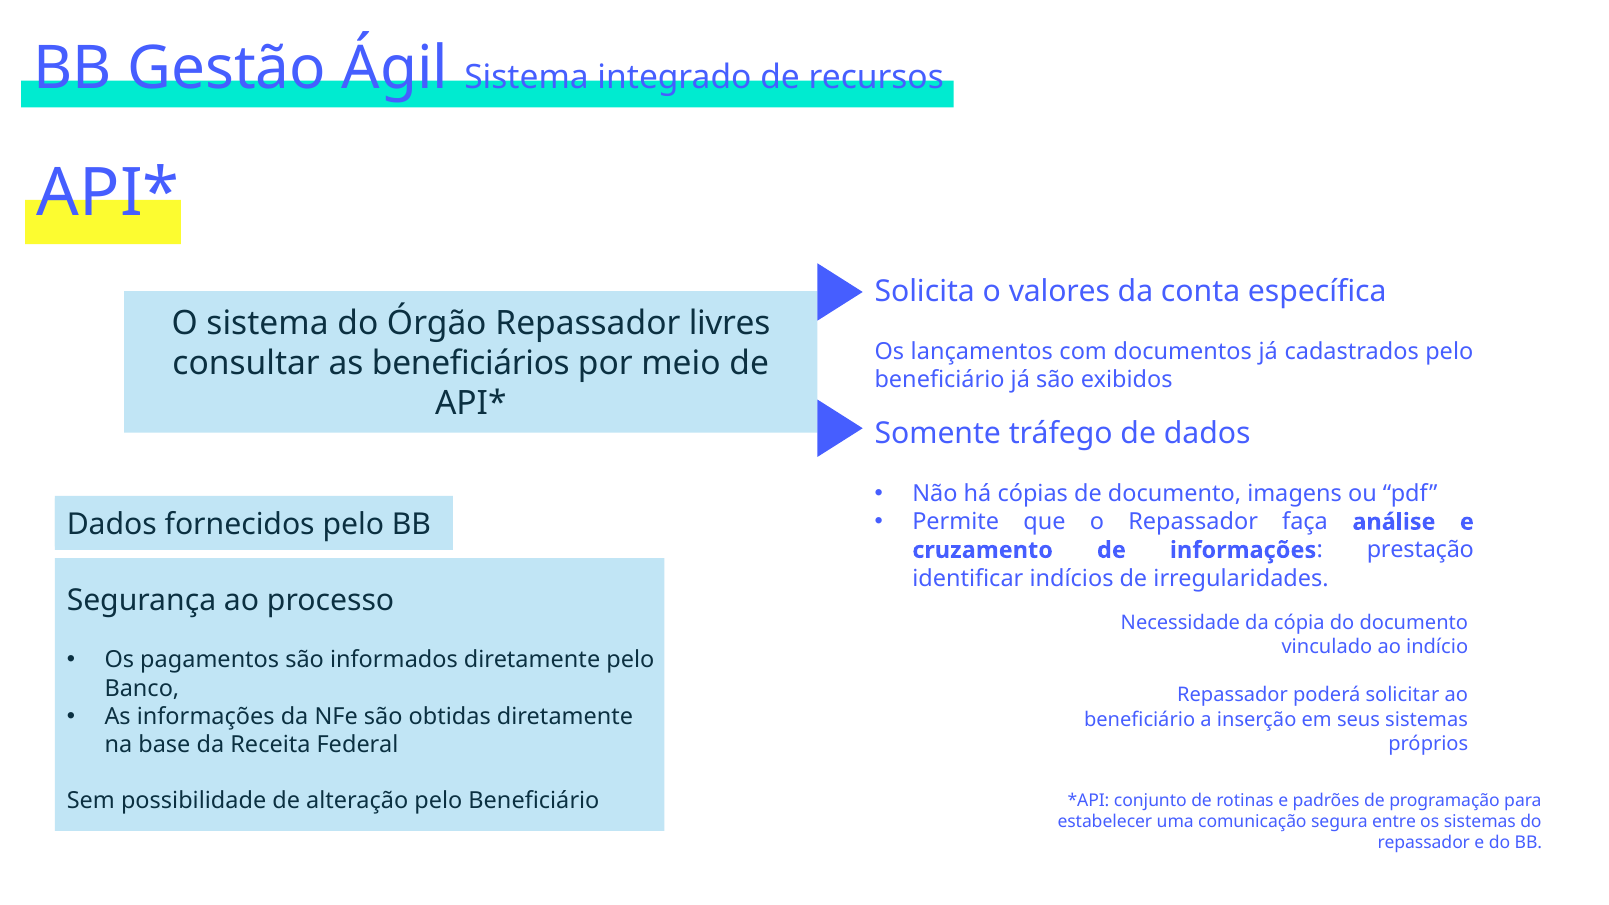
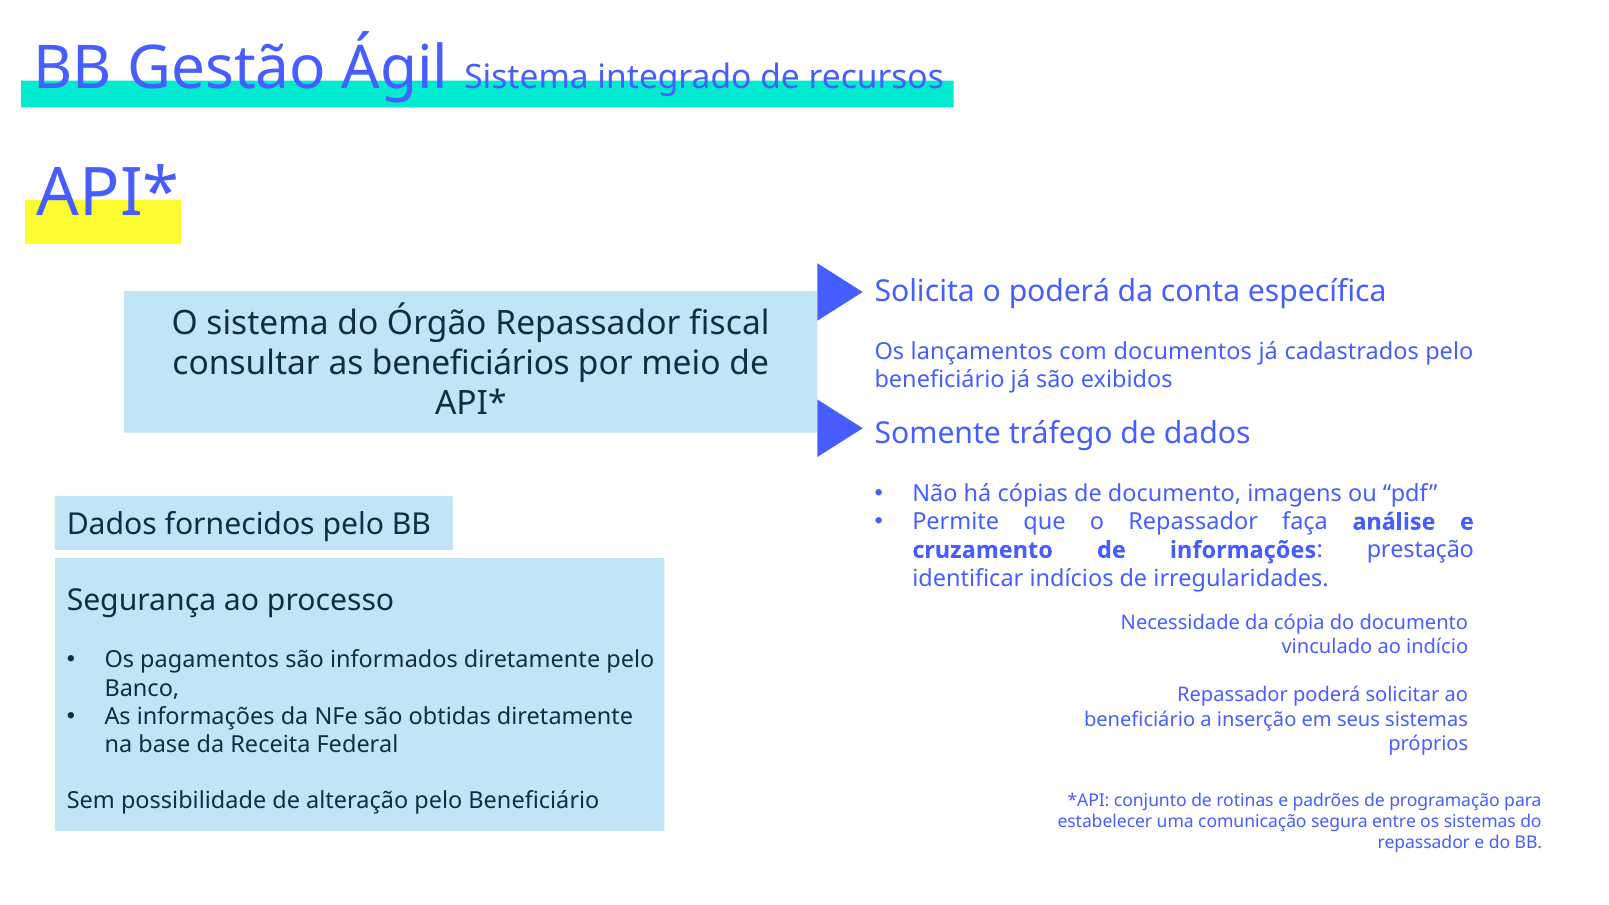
o valores: valores -> poderá
livres: livres -> fiscal
